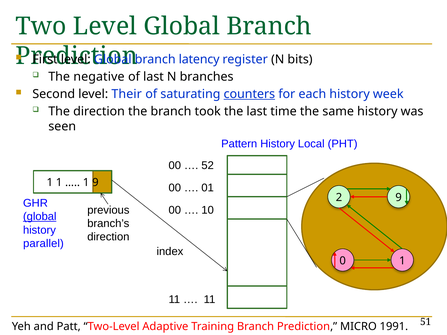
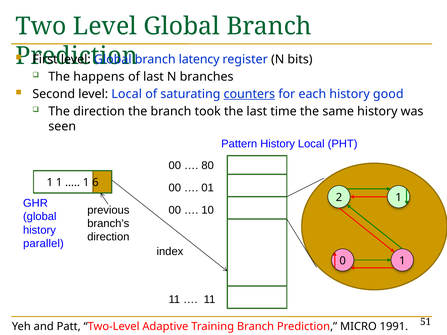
negative: negative -> happens
level Their: Their -> Local
week: week -> good
52: 52 -> 80
1 9: 9 -> 6
2 9: 9 -> 1
global at (40, 217) underline: present -> none
